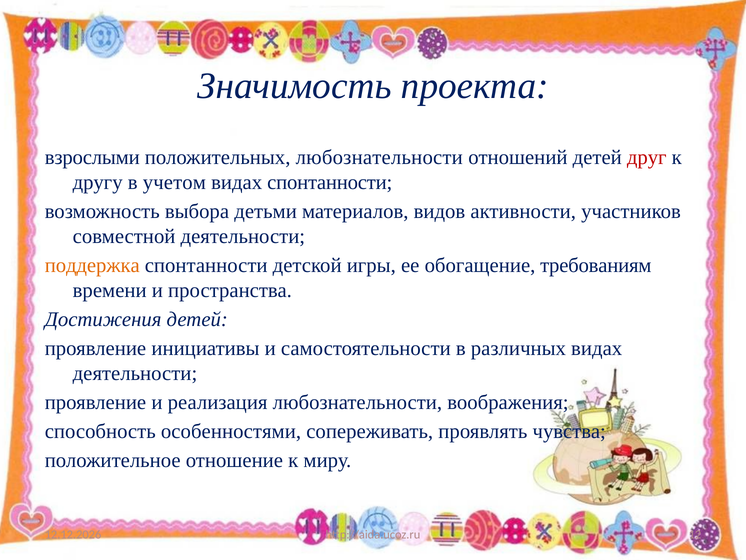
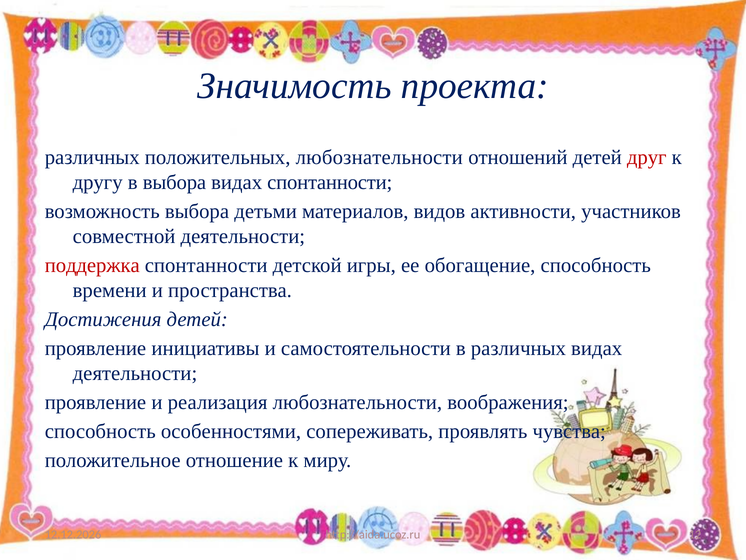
взрослыми at (92, 157): взрослыми -> различных
в учетом: учетом -> выбора
поддержка colour: orange -> red
обогащение требованиям: требованиям -> способность
